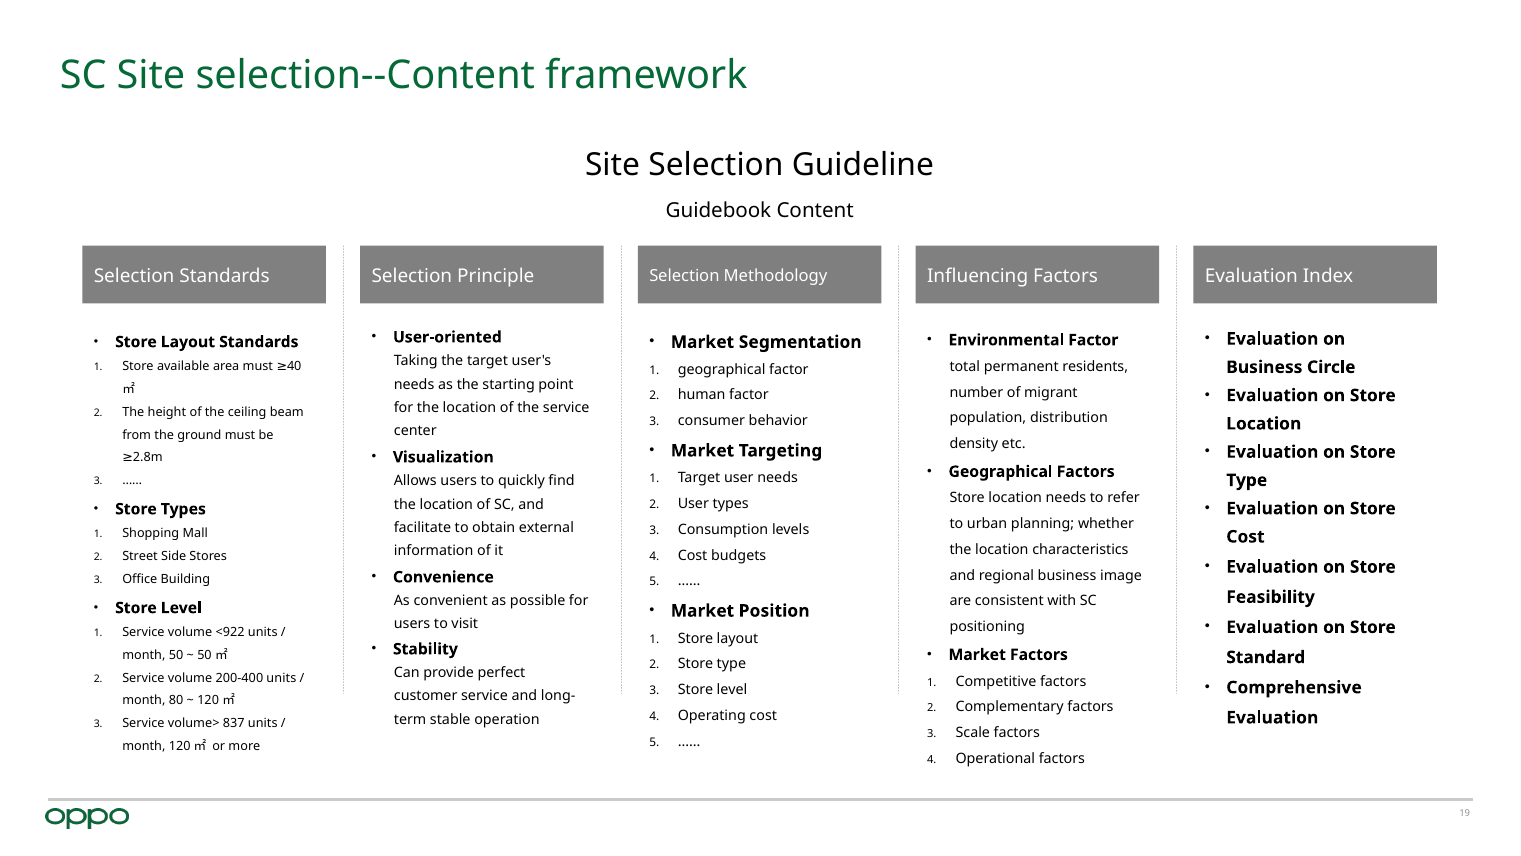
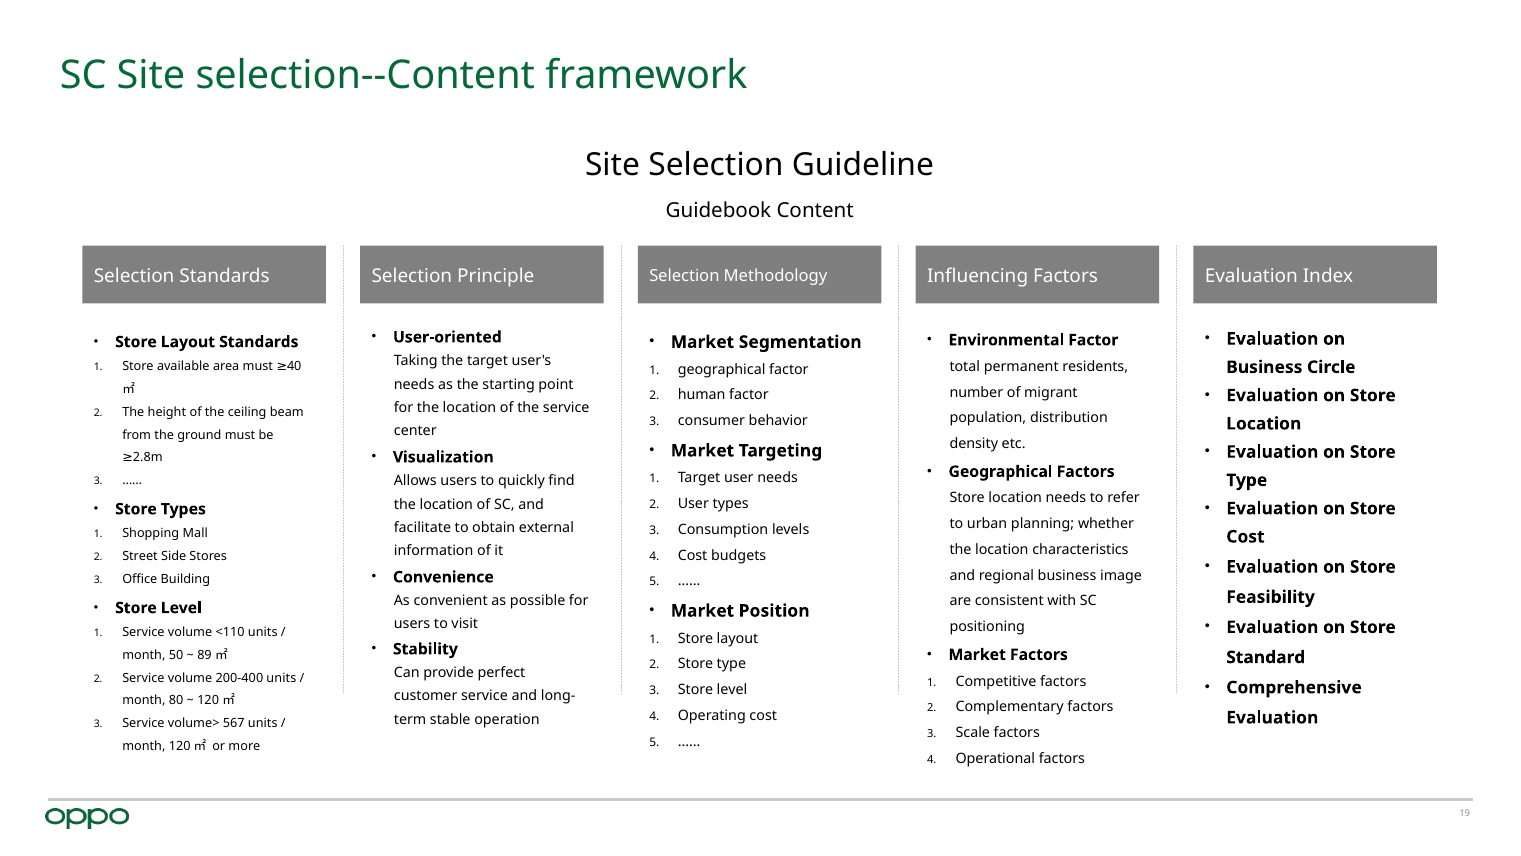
<922: <922 -> <110
50 at (204, 655): 50 -> 89
837: 837 -> 567
